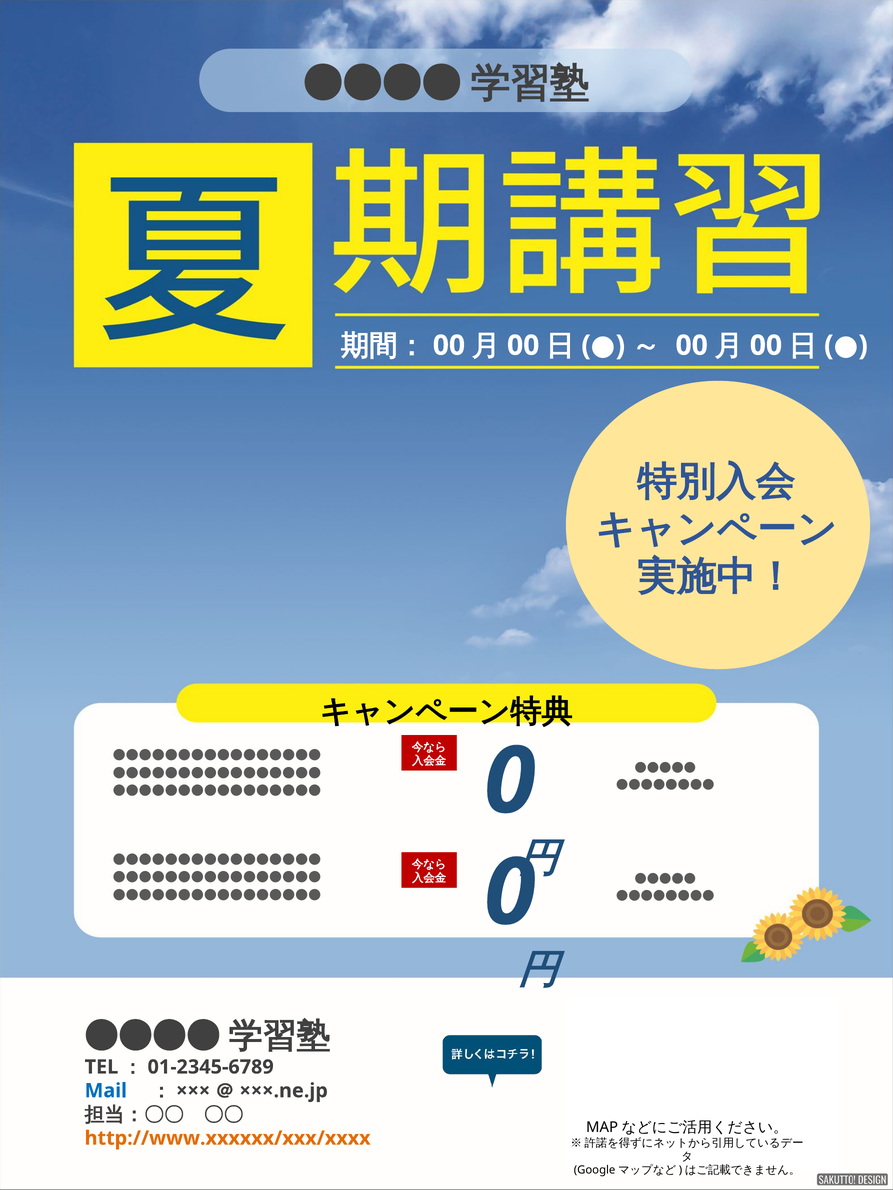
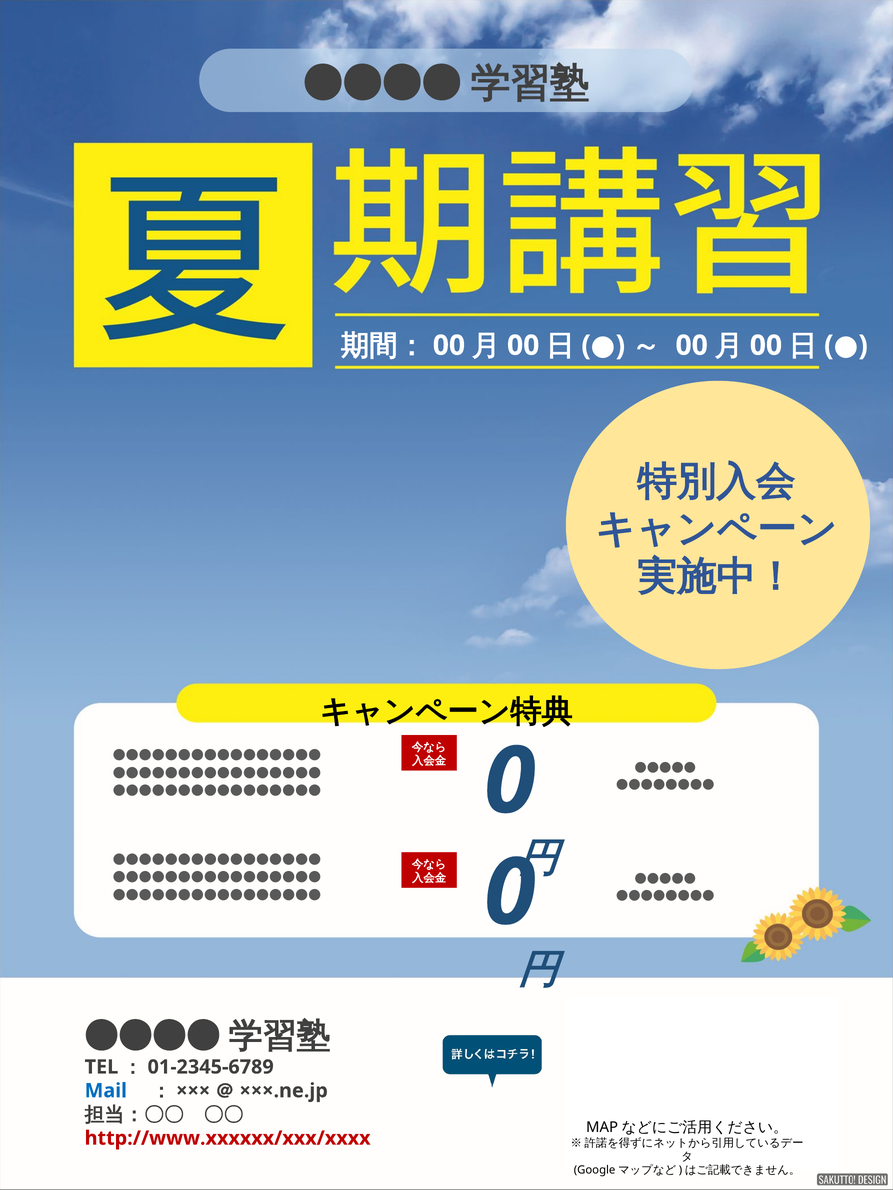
http://www.xxxxxx/xxx/xxxx colour: orange -> red
